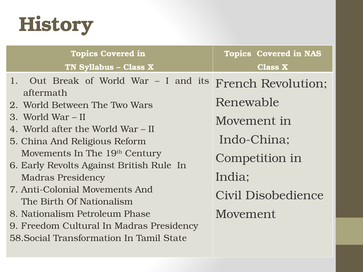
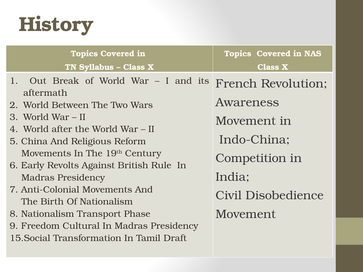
Renewable: Renewable -> Awareness
Petroleum: Petroleum -> Transport
58.Social: 58.Social -> 15.Social
State: State -> Draft
